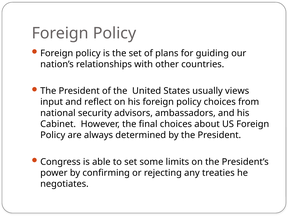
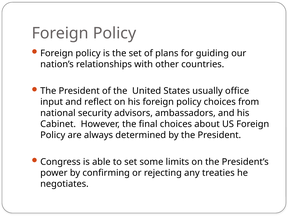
views: views -> office
